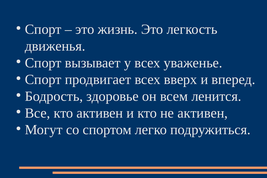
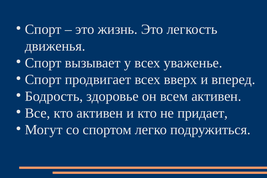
всем ленится: ленится -> активен
не активен: активен -> придает
